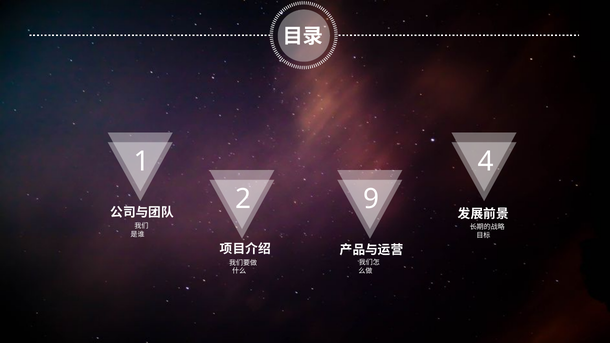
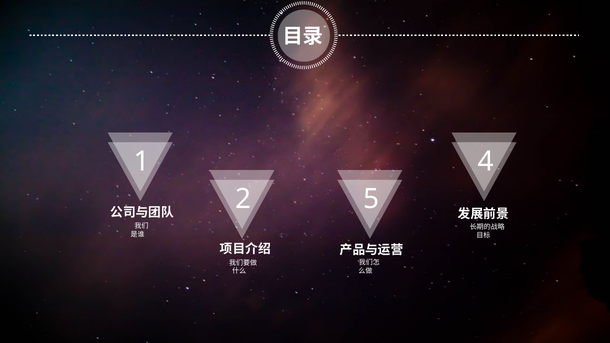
9: 9 -> 5
